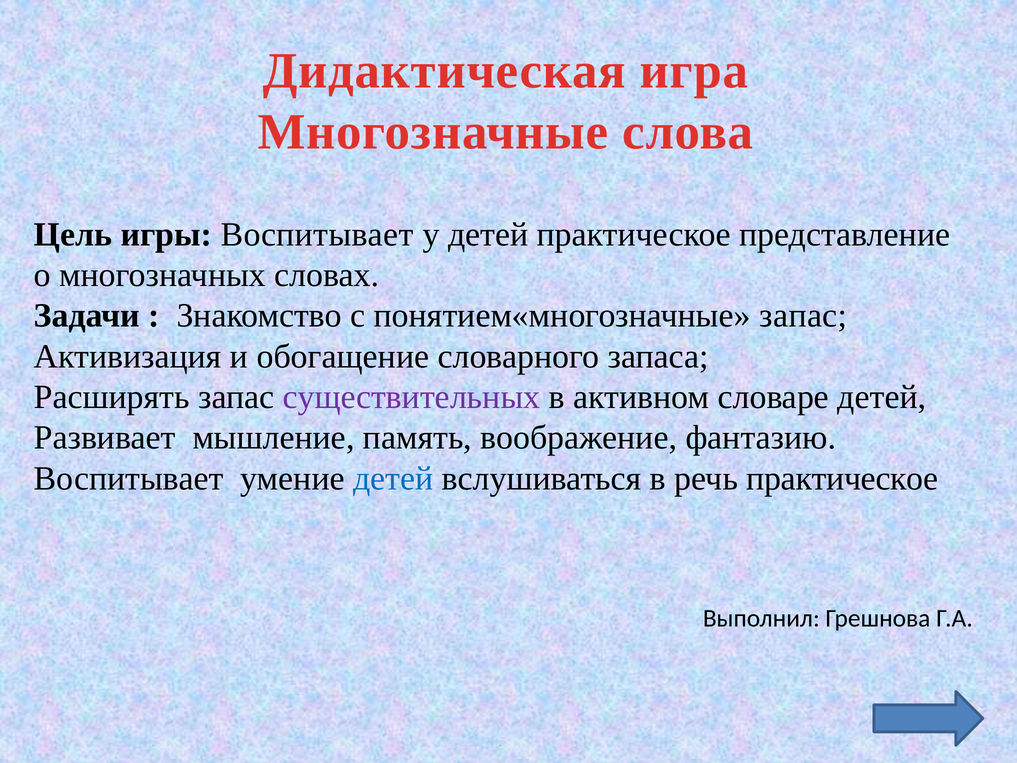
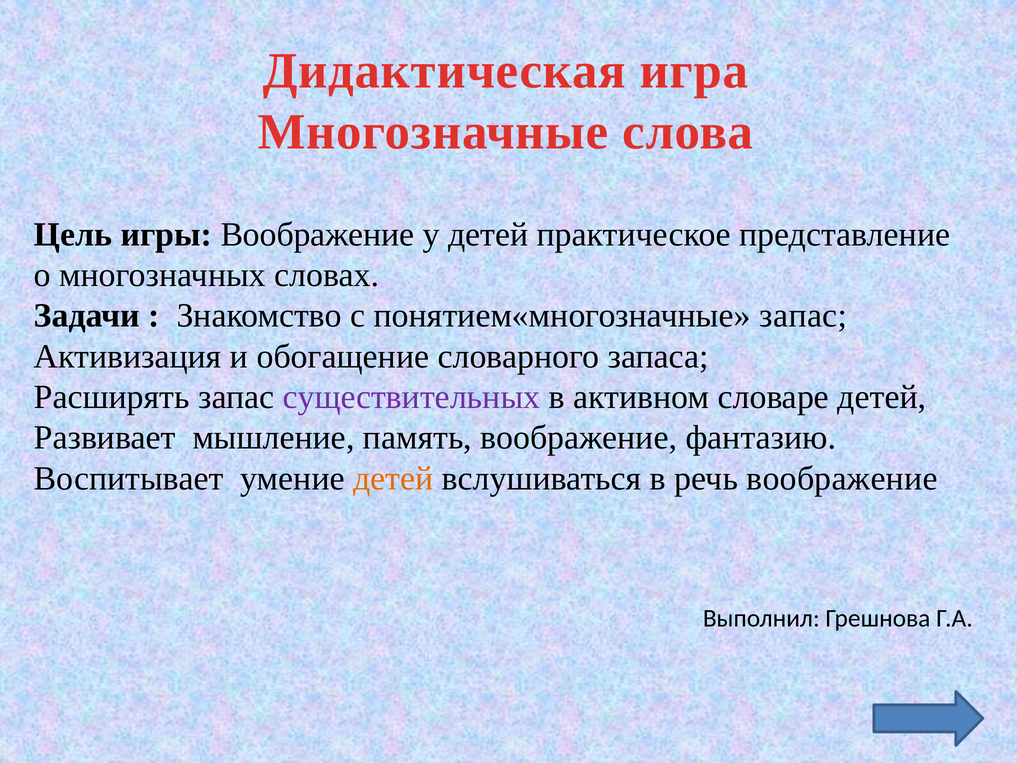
игры Воспитывает: Воспитывает -> Воображение
детей at (393, 478) colour: blue -> orange
речь практическое: практическое -> воображение
